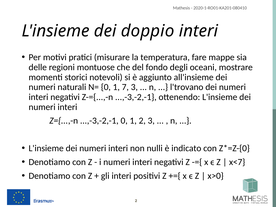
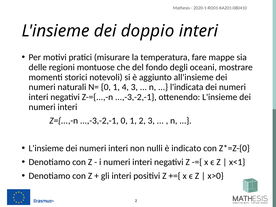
7: 7 -> 4
l'trovano: l'trovano -> l'indicata
x<7: x<7 -> x<1
